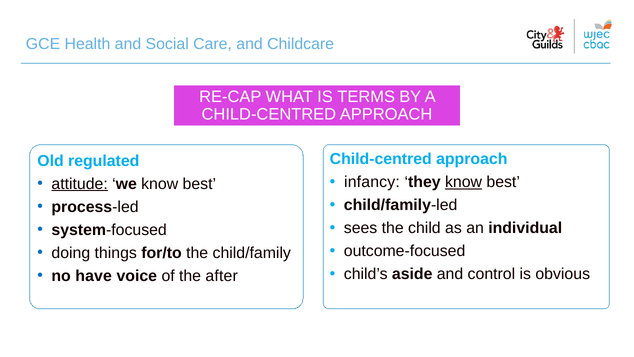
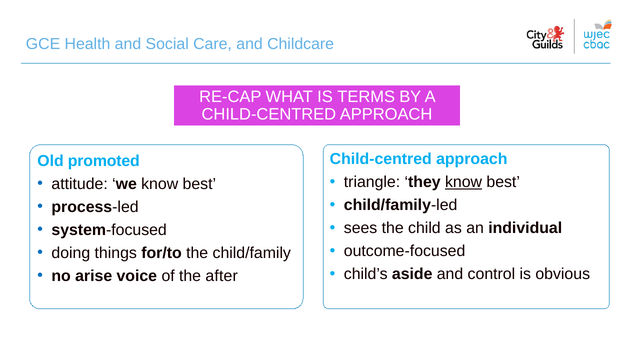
regulated: regulated -> promoted
infancy: infancy -> triangle
attitude underline: present -> none
have: have -> arise
